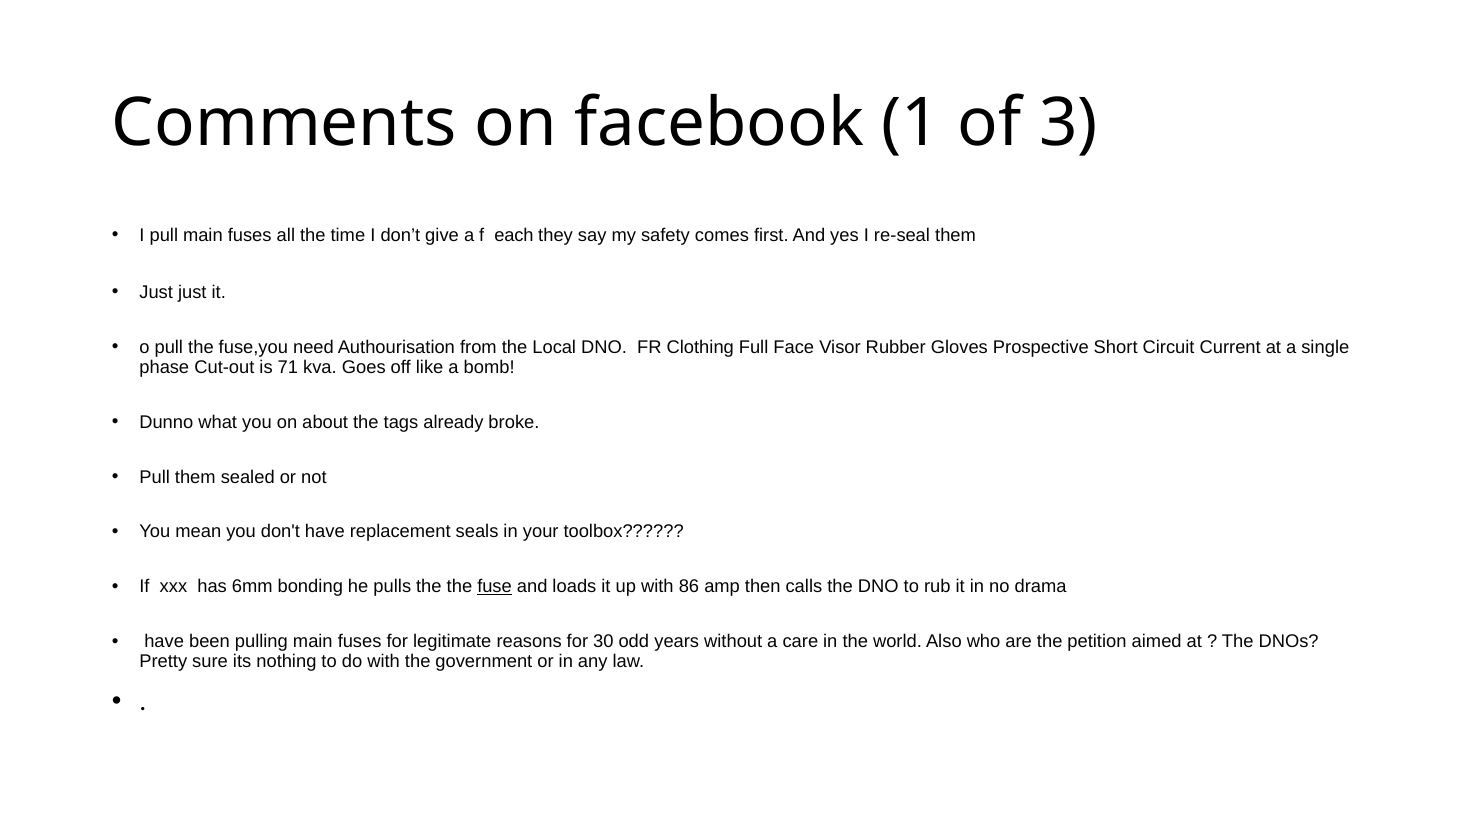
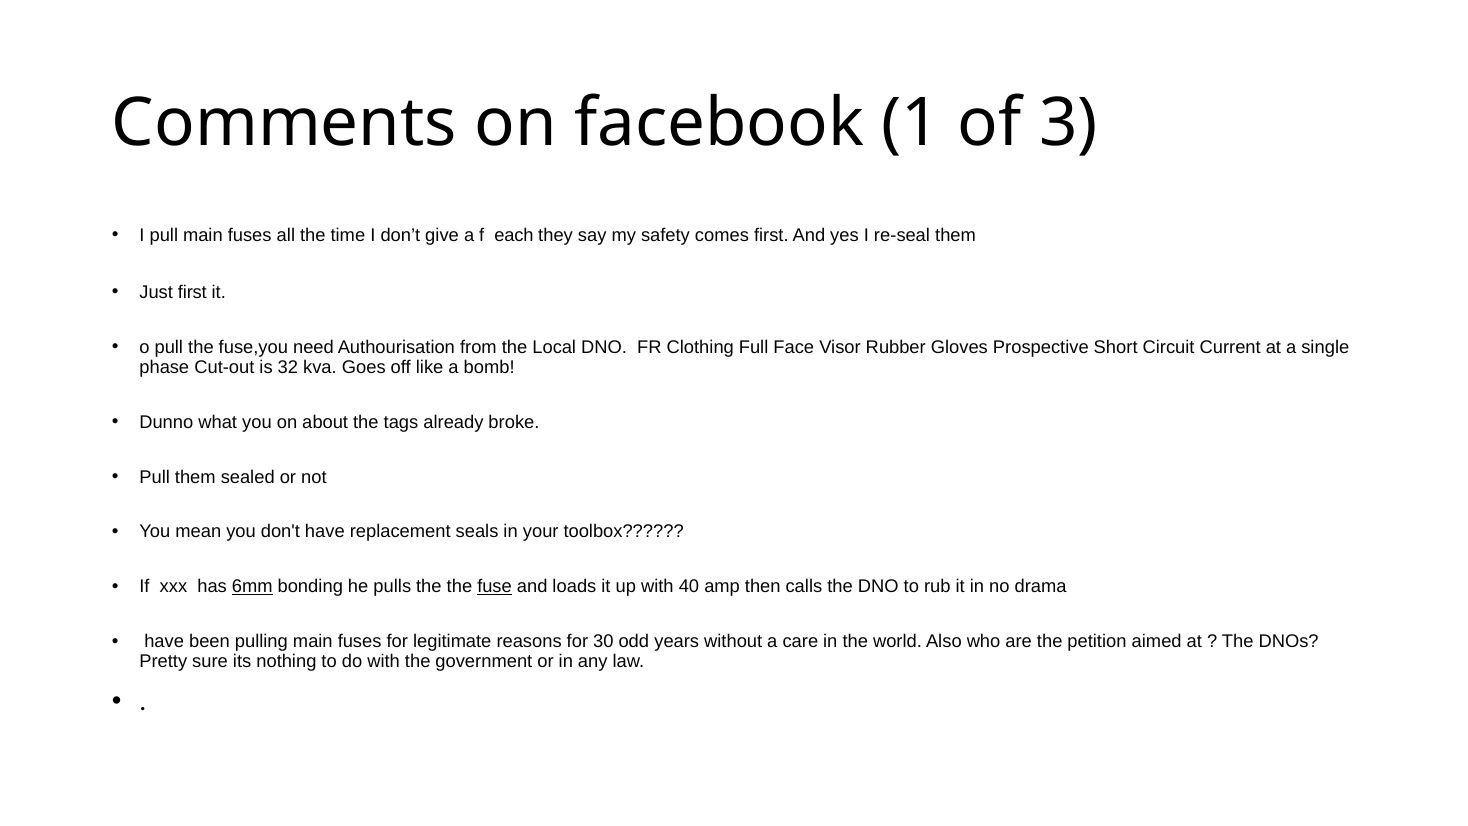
Just just: just -> first
71: 71 -> 32
6mm underline: none -> present
86: 86 -> 40
